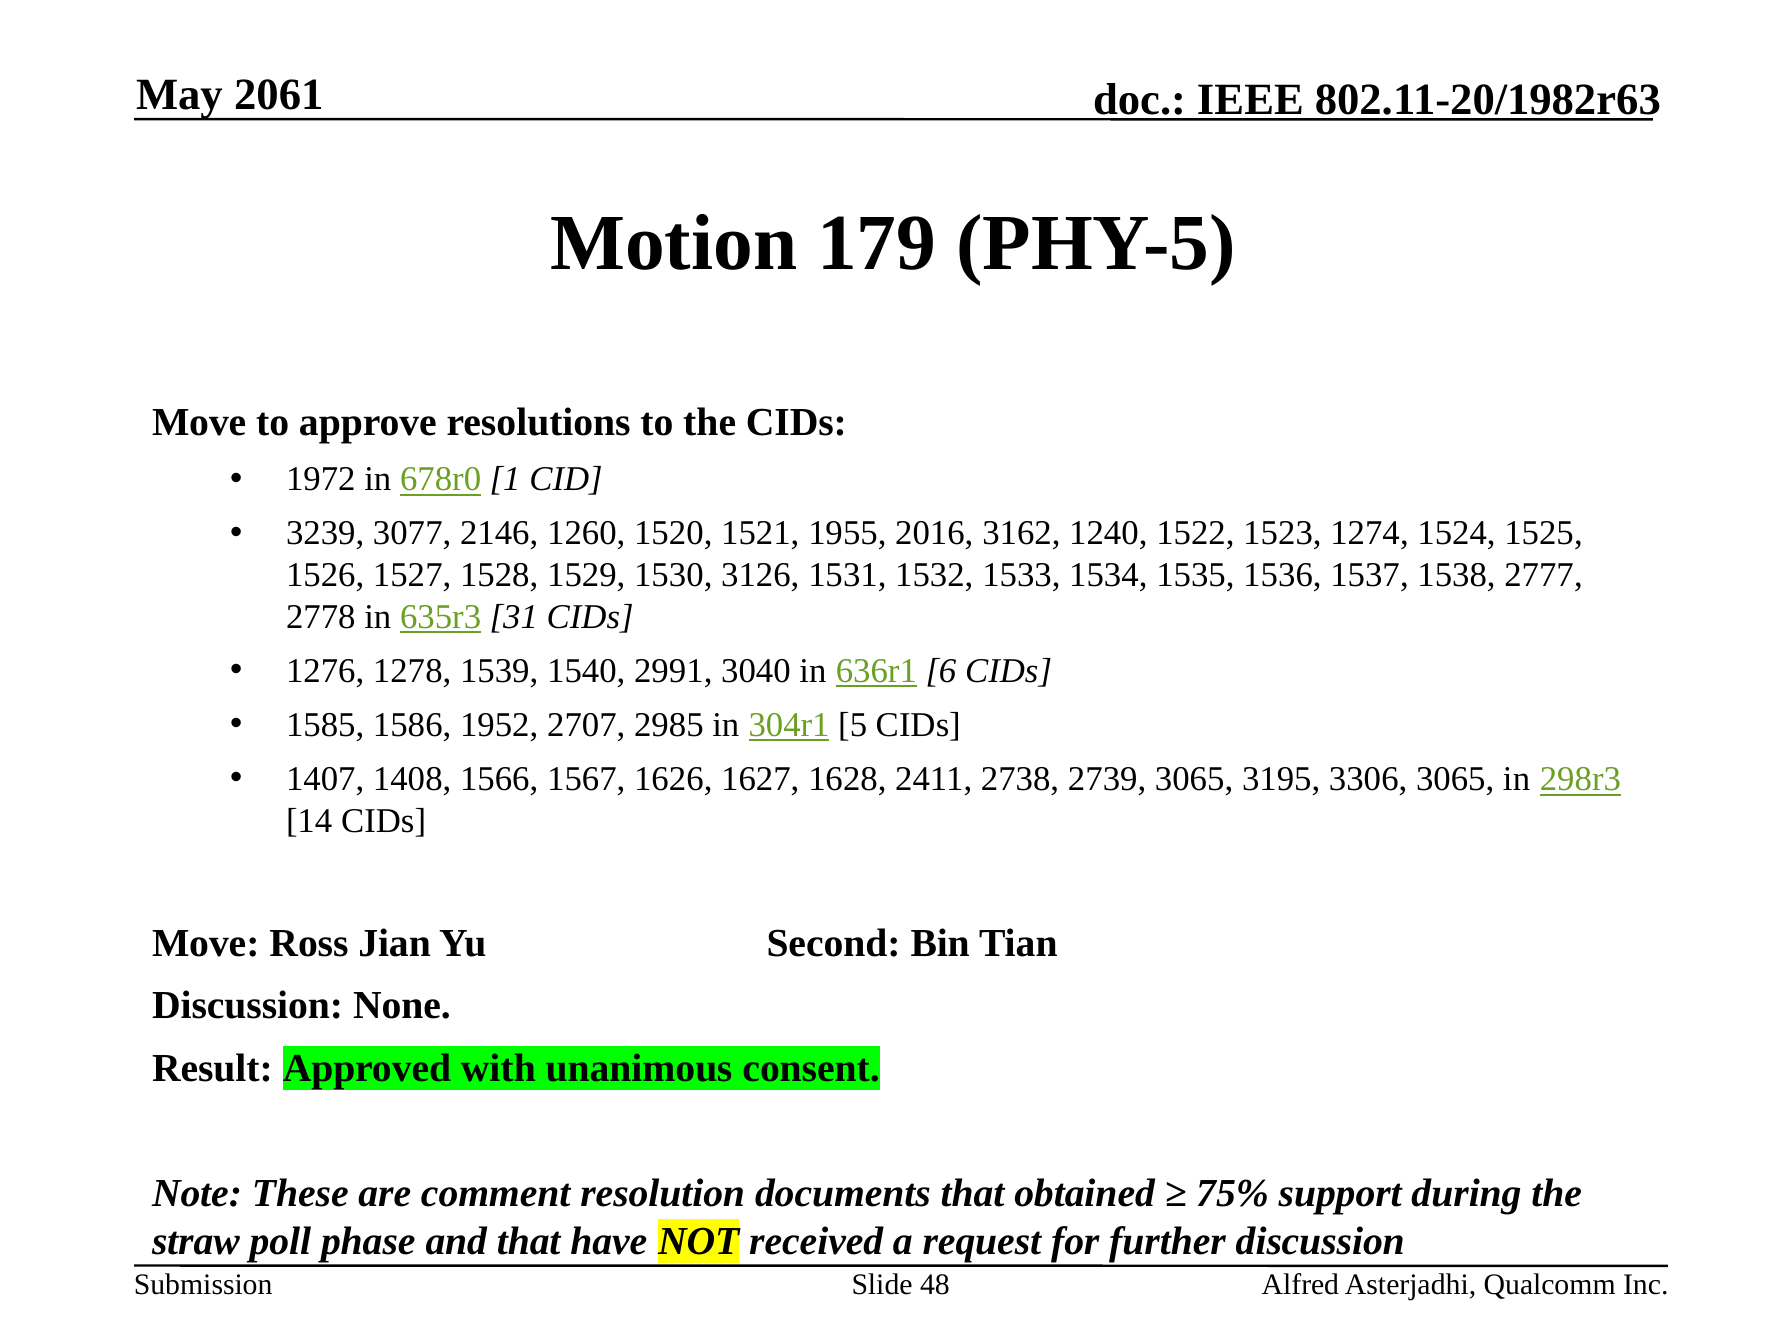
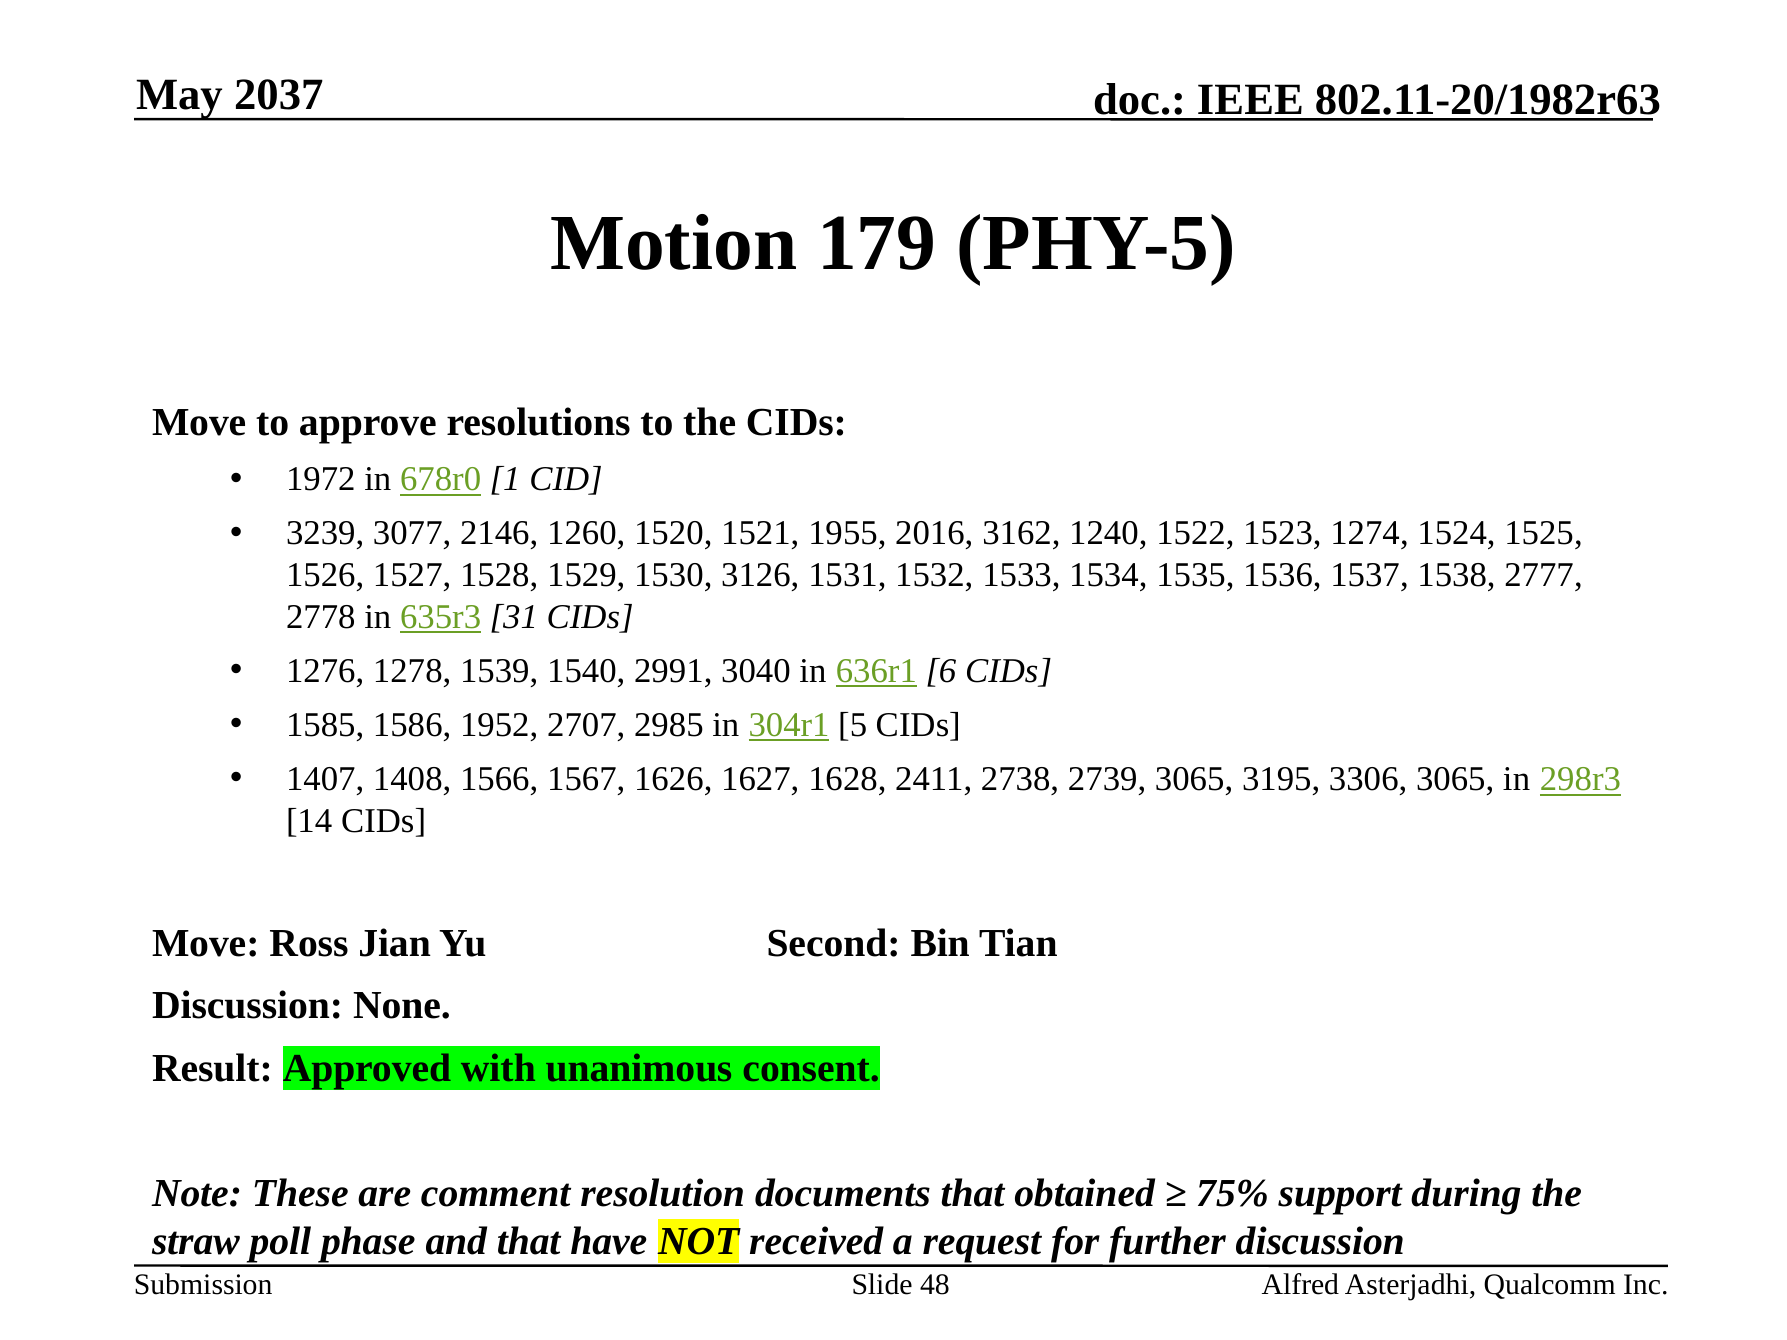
2061: 2061 -> 2037
